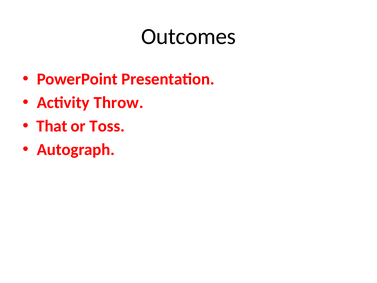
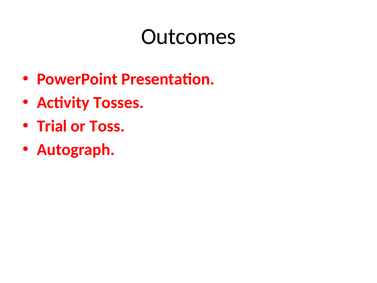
Throw: Throw -> Tosses
That: That -> Trial
